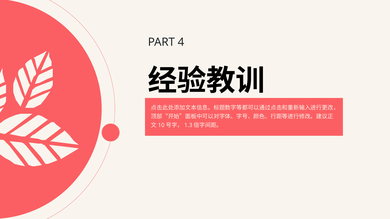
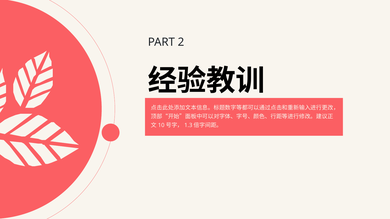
4: 4 -> 2
